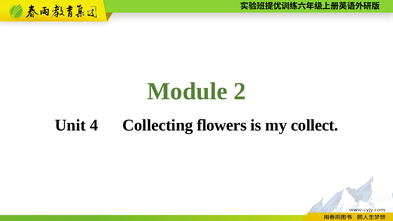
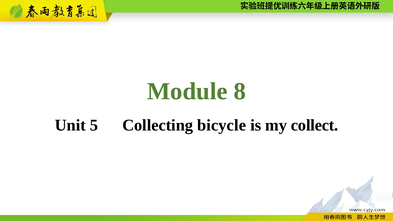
2: 2 -> 8
4: 4 -> 5
flowers: flowers -> bicycle
